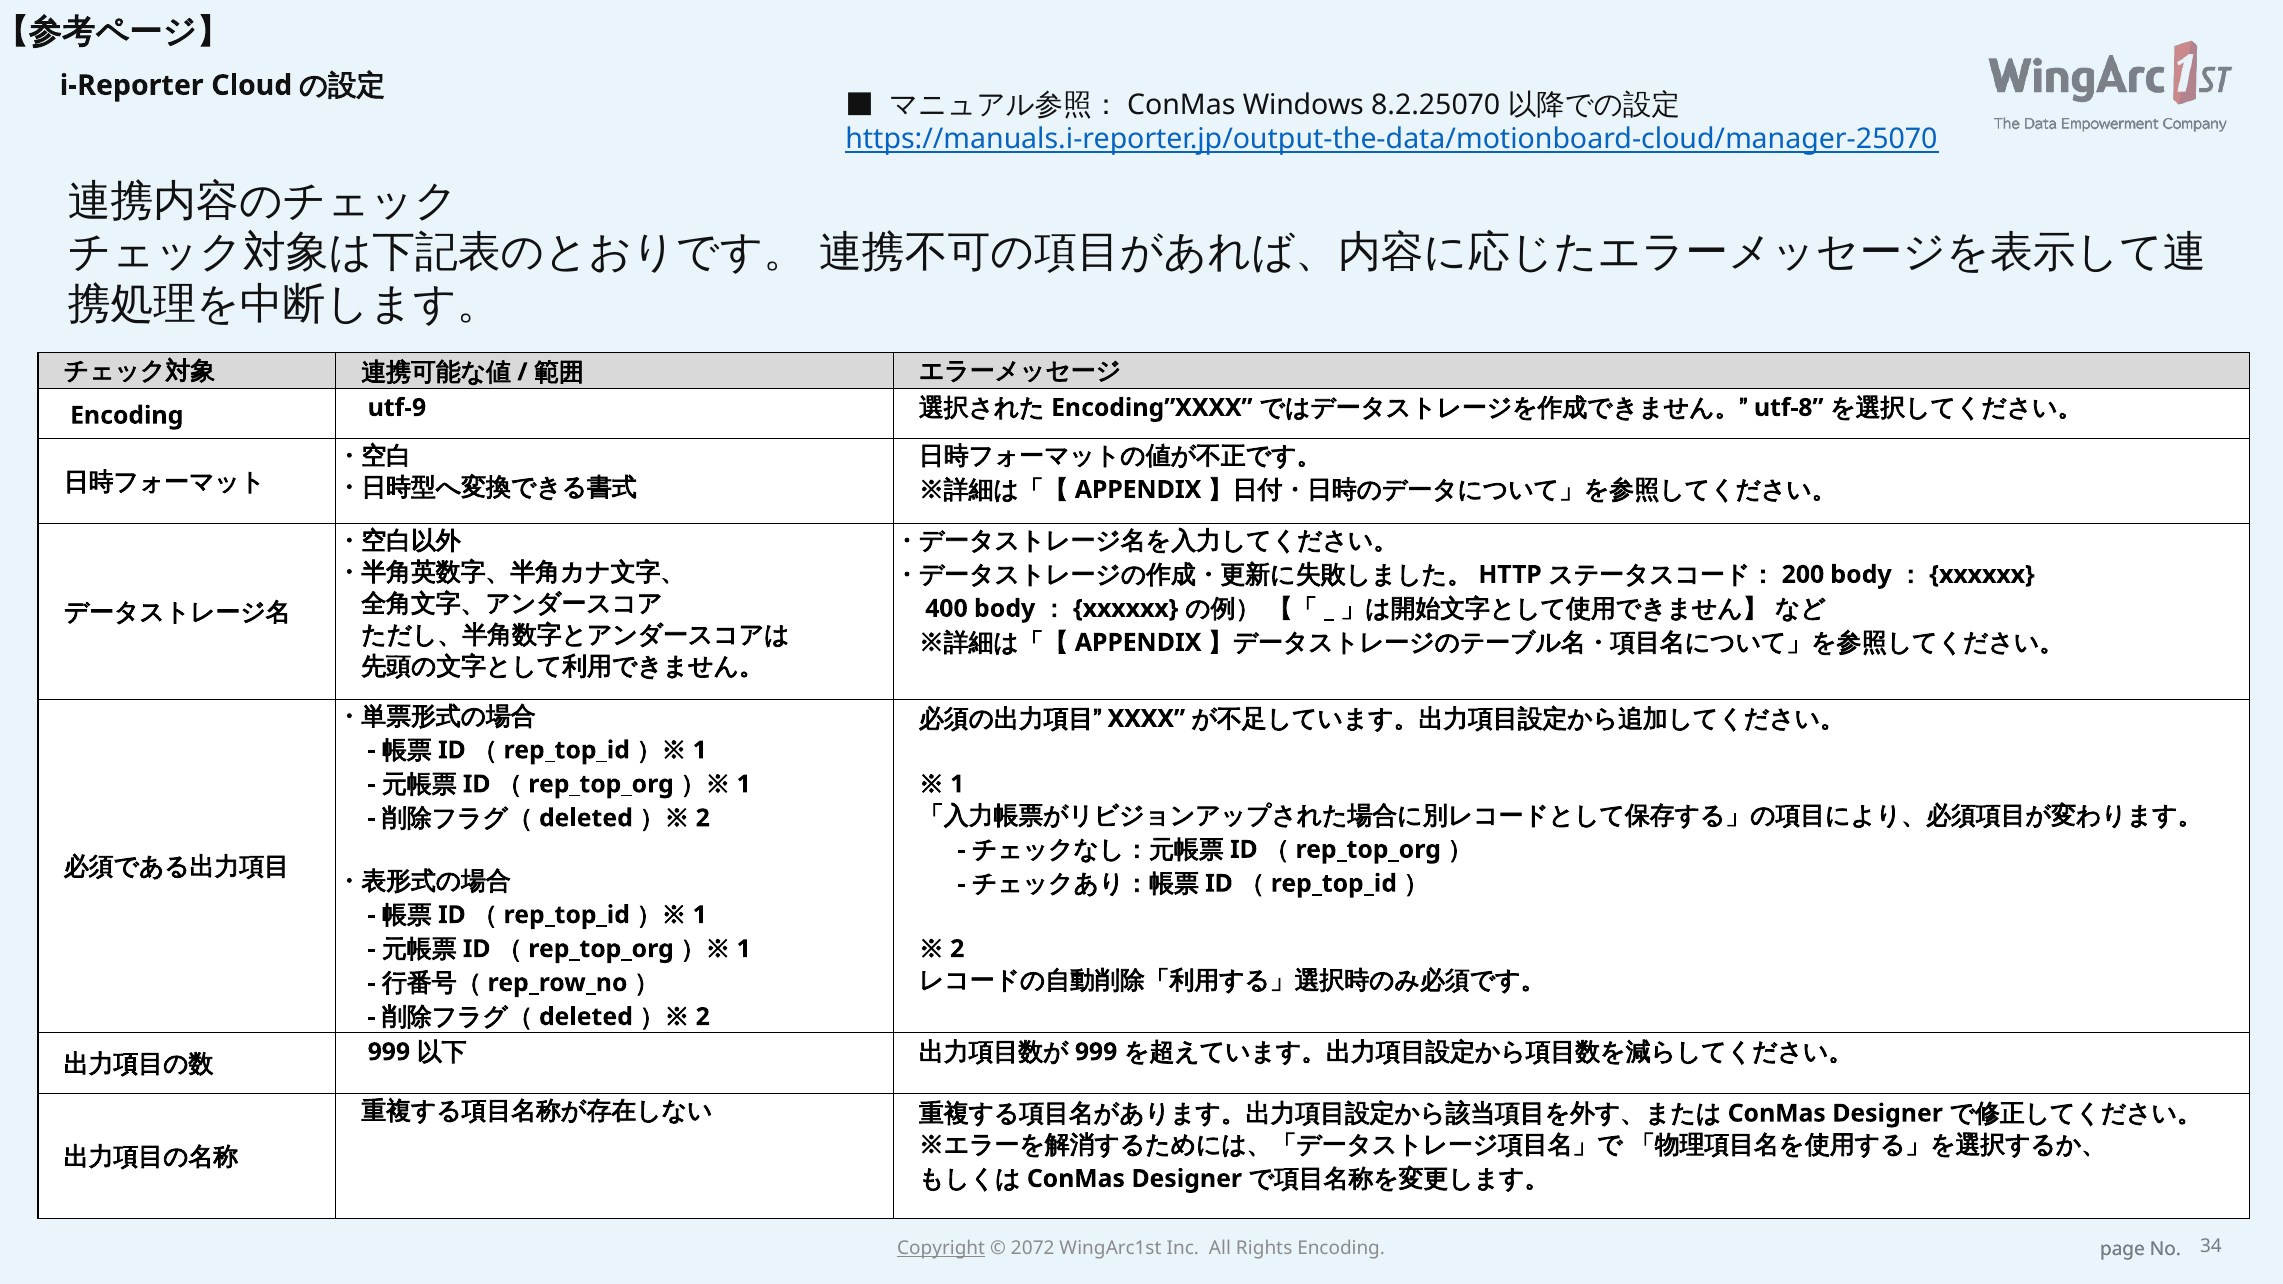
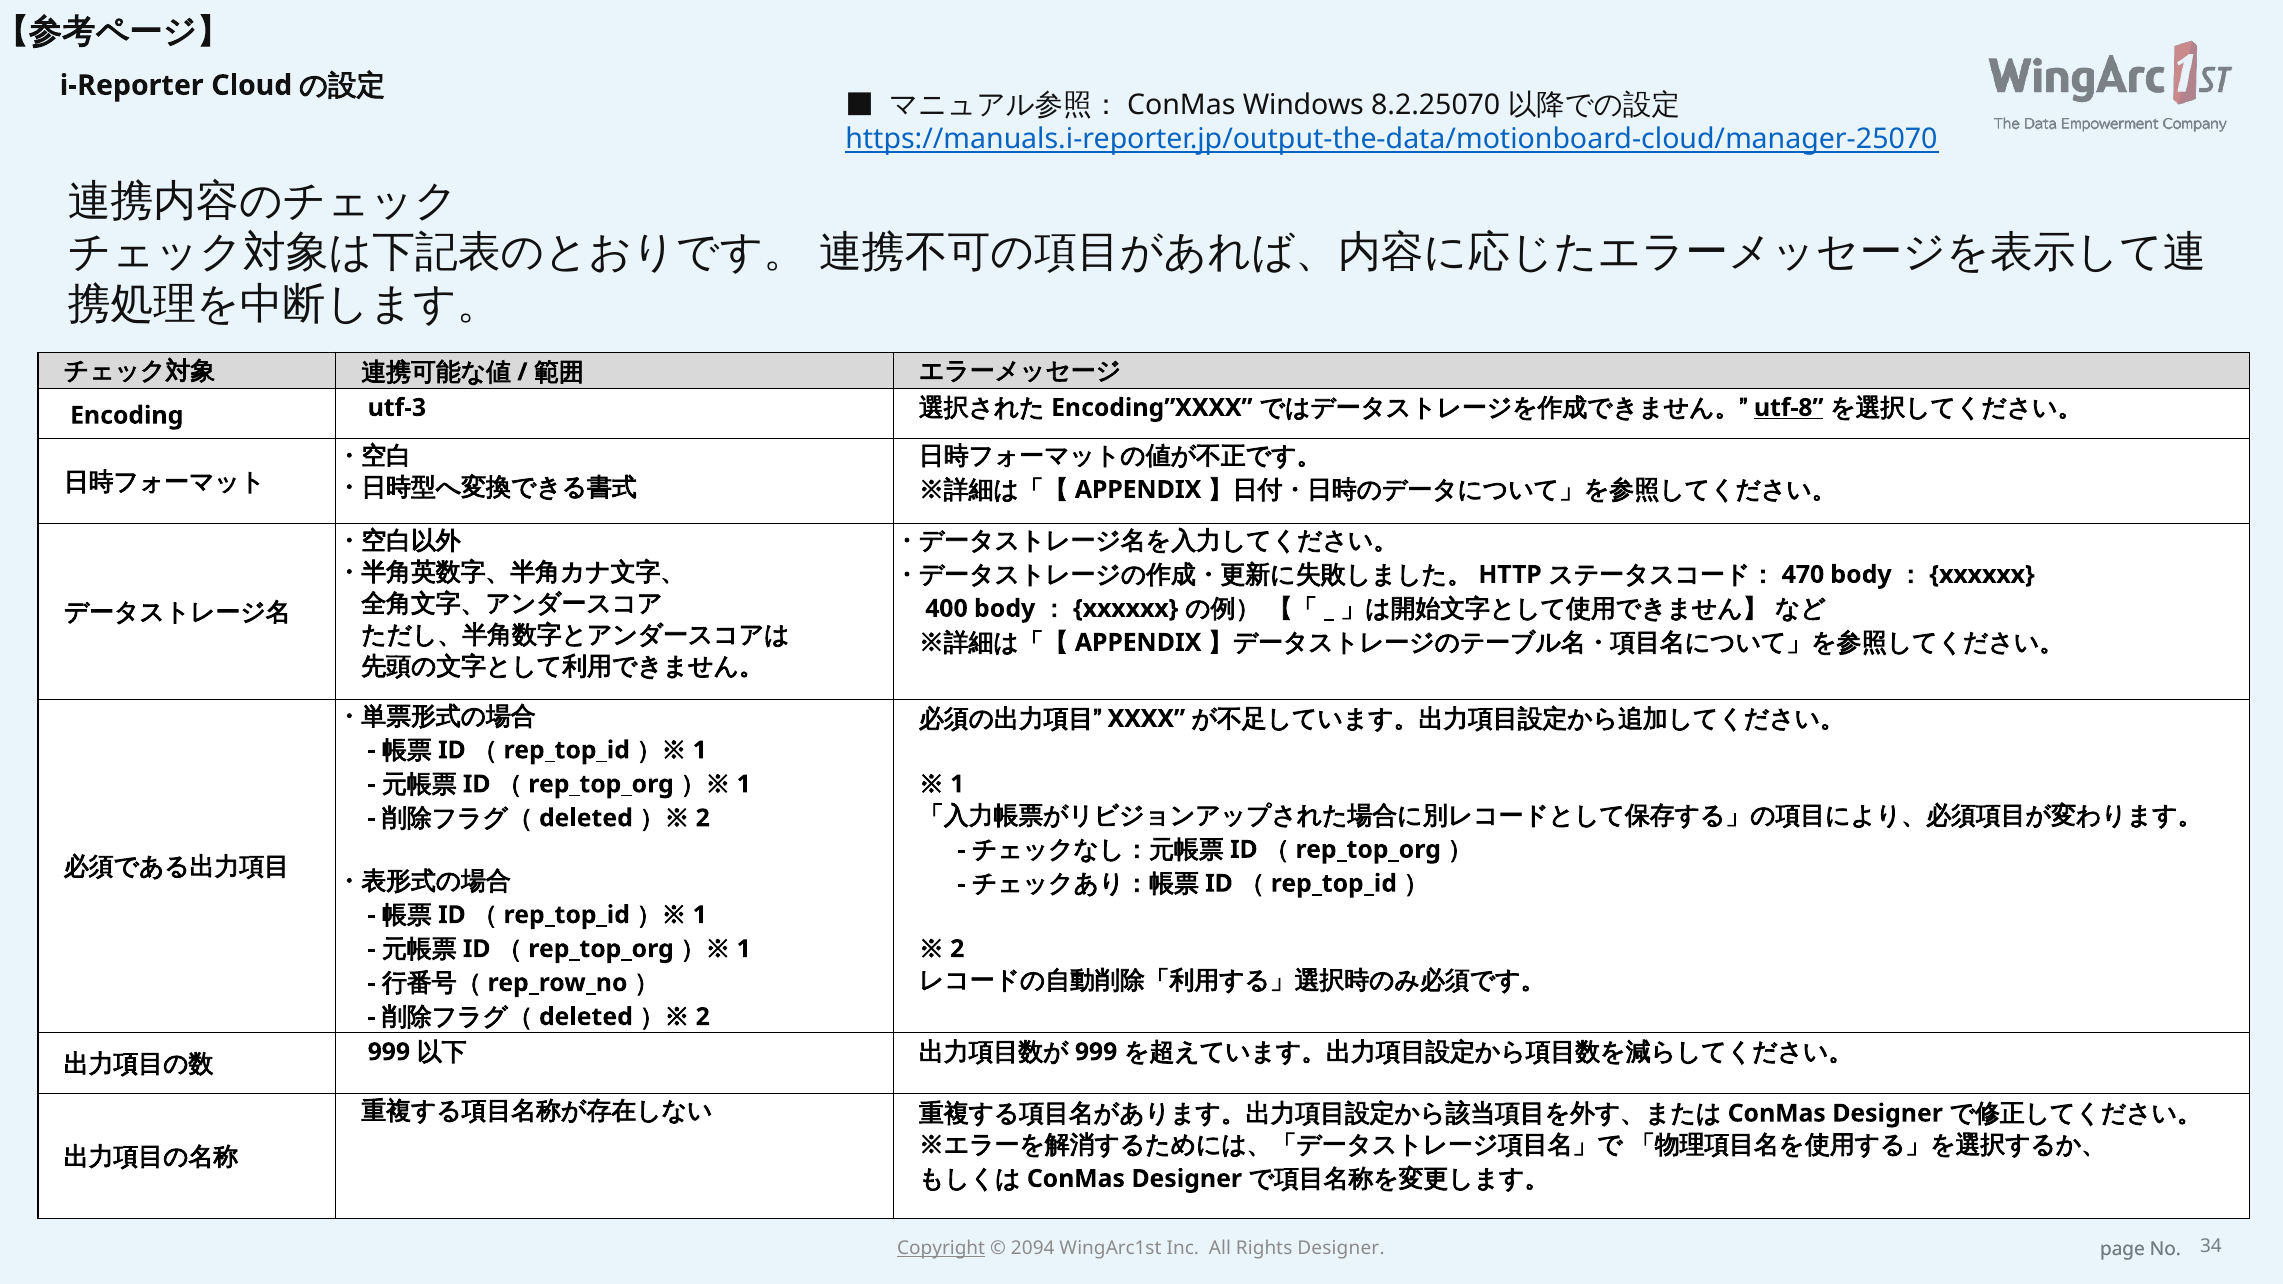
utf-9: utf-9 -> utf-3
utf-8 underline: none -> present
200: 200 -> 470
2072: 2072 -> 2094
Rights Encoding: Encoding -> Designer
